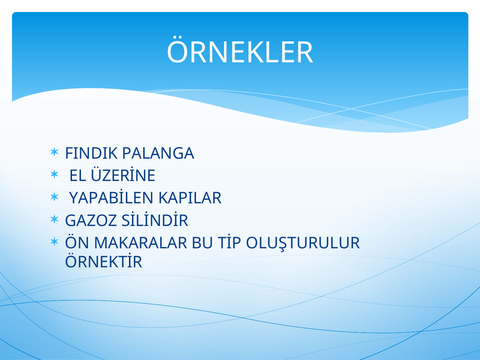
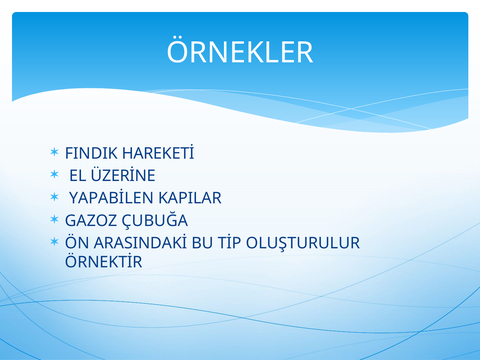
PALANGA: PALANGA -> HAREKETİ
SİLİNDİR: SİLİNDİR -> ÇUBUĞA
MAKARALAR: MAKARALAR -> ARASINDAKİ
